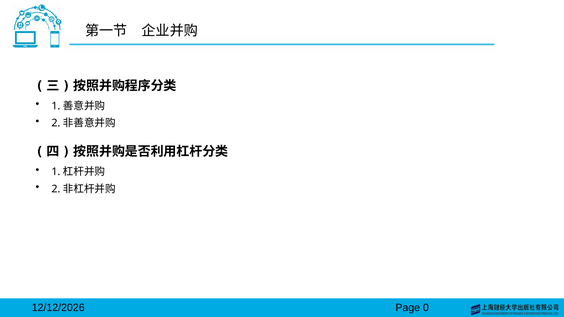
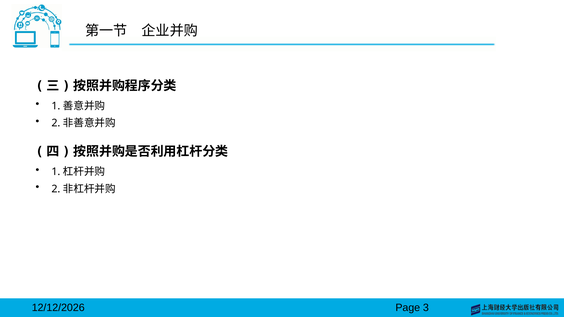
0: 0 -> 3
